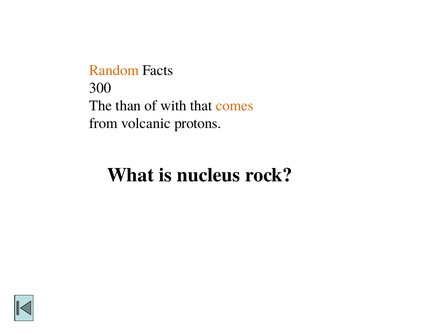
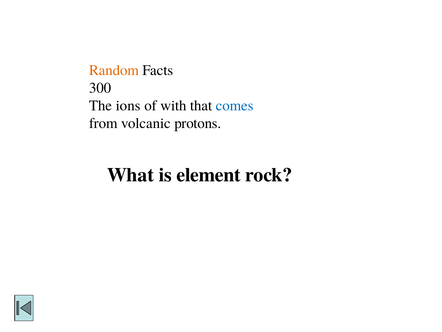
than: than -> ions
comes colour: orange -> blue
nucleus: nucleus -> element
